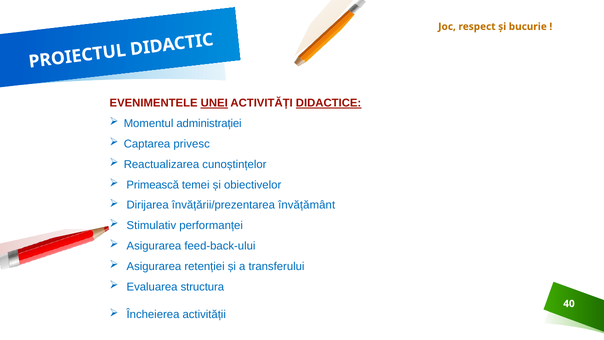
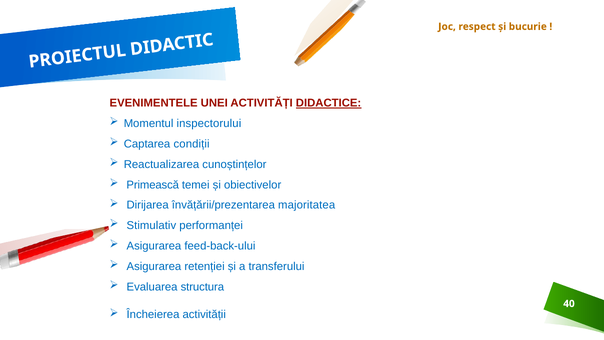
UNEI underline: present -> none
administrației: administrației -> inspectorului
privesc: privesc -> condiții
învățământ: învățământ -> majoritatea
